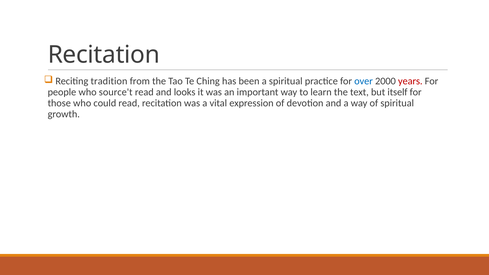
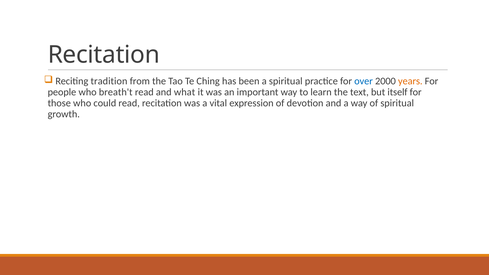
years colour: red -> orange
source't: source't -> breath't
looks: looks -> what
